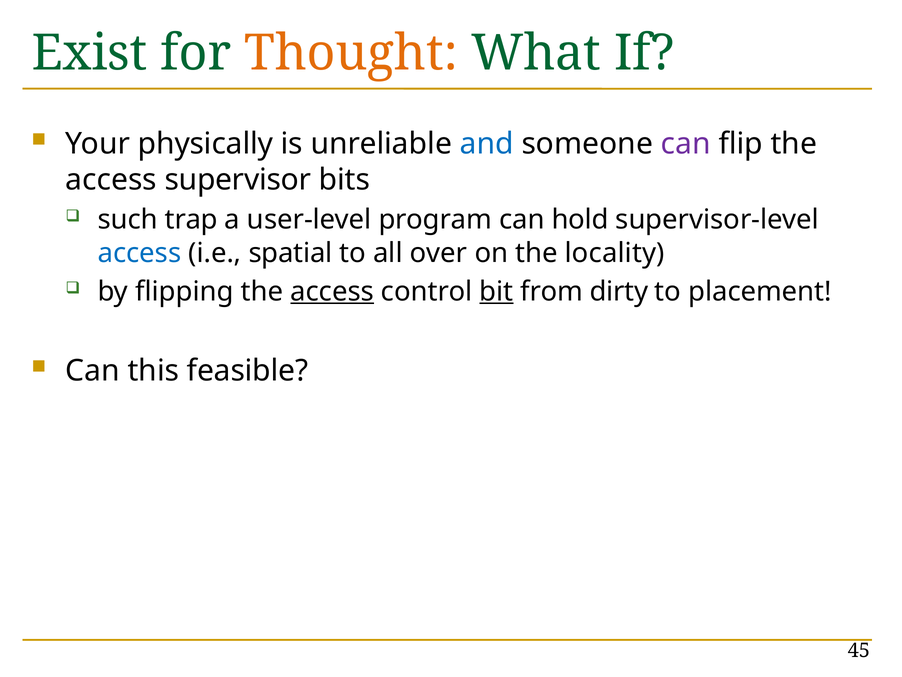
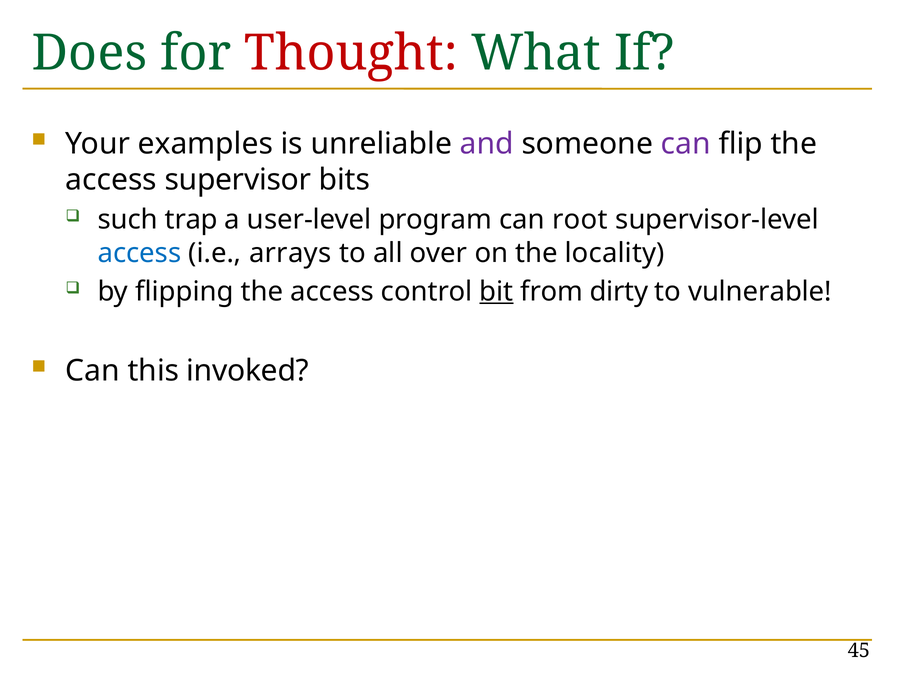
Exist: Exist -> Does
Thought colour: orange -> red
physically: physically -> examples
and colour: blue -> purple
hold: hold -> root
spatial: spatial -> arrays
access at (332, 291) underline: present -> none
placement: placement -> vulnerable
feasible: feasible -> invoked
